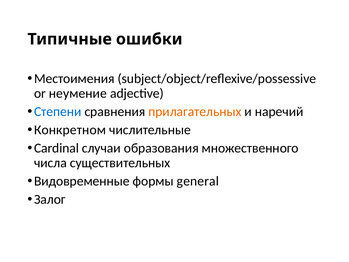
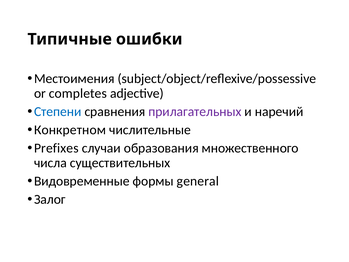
неумение: неумение -> completes
прилагательных colour: orange -> purple
Cardinal: Cardinal -> Prefixes
